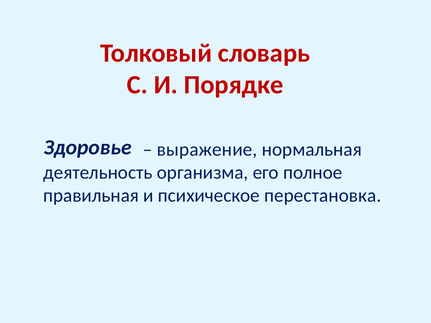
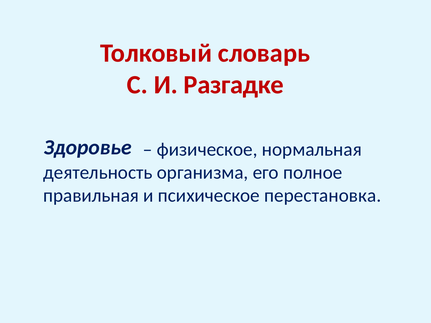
Порядке: Порядке -> Разгадке
выражение: выражение -> физическое
